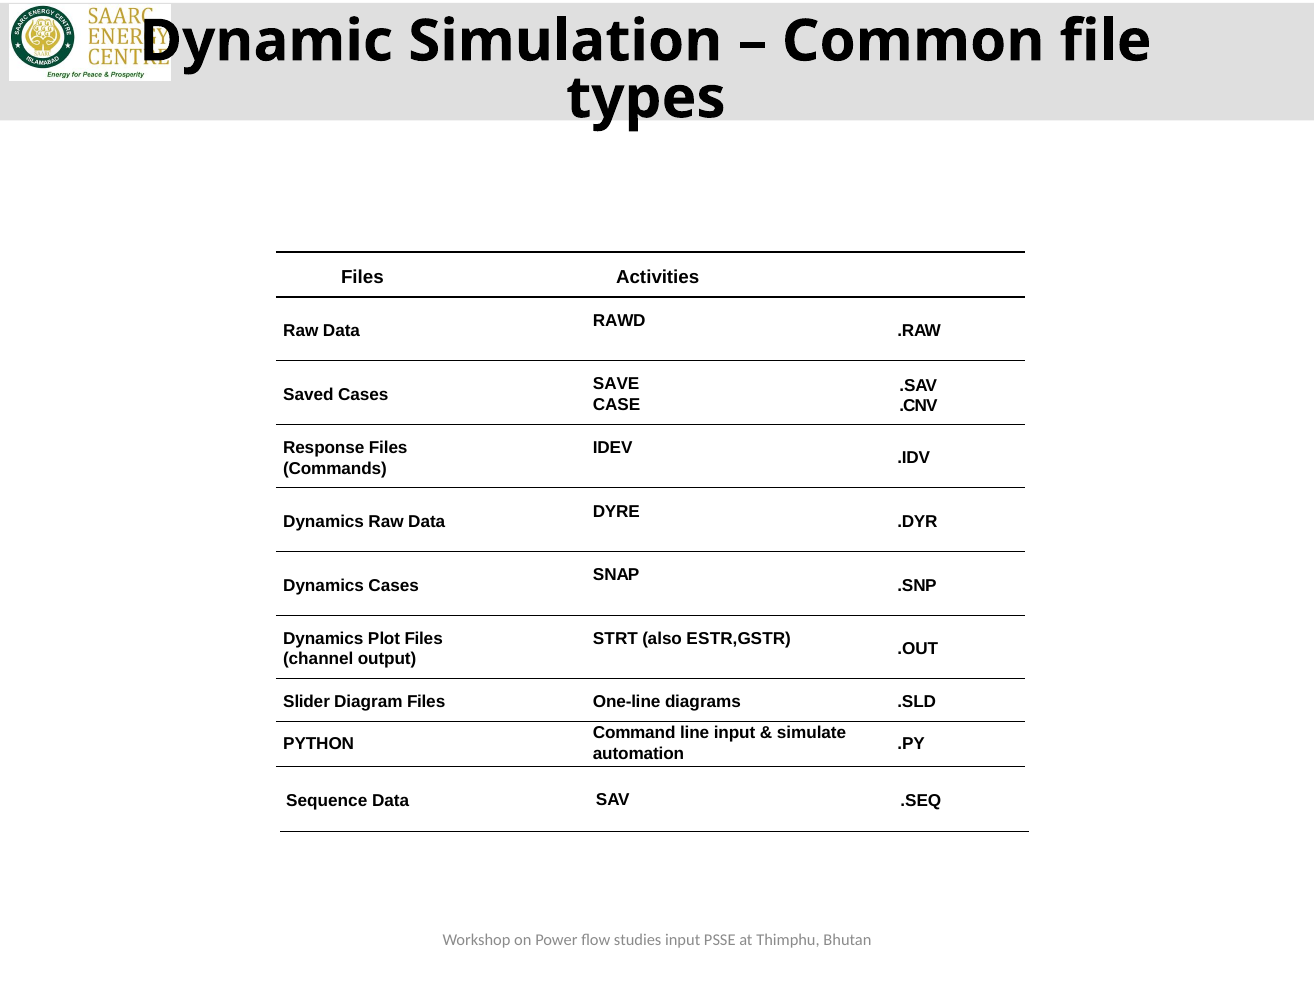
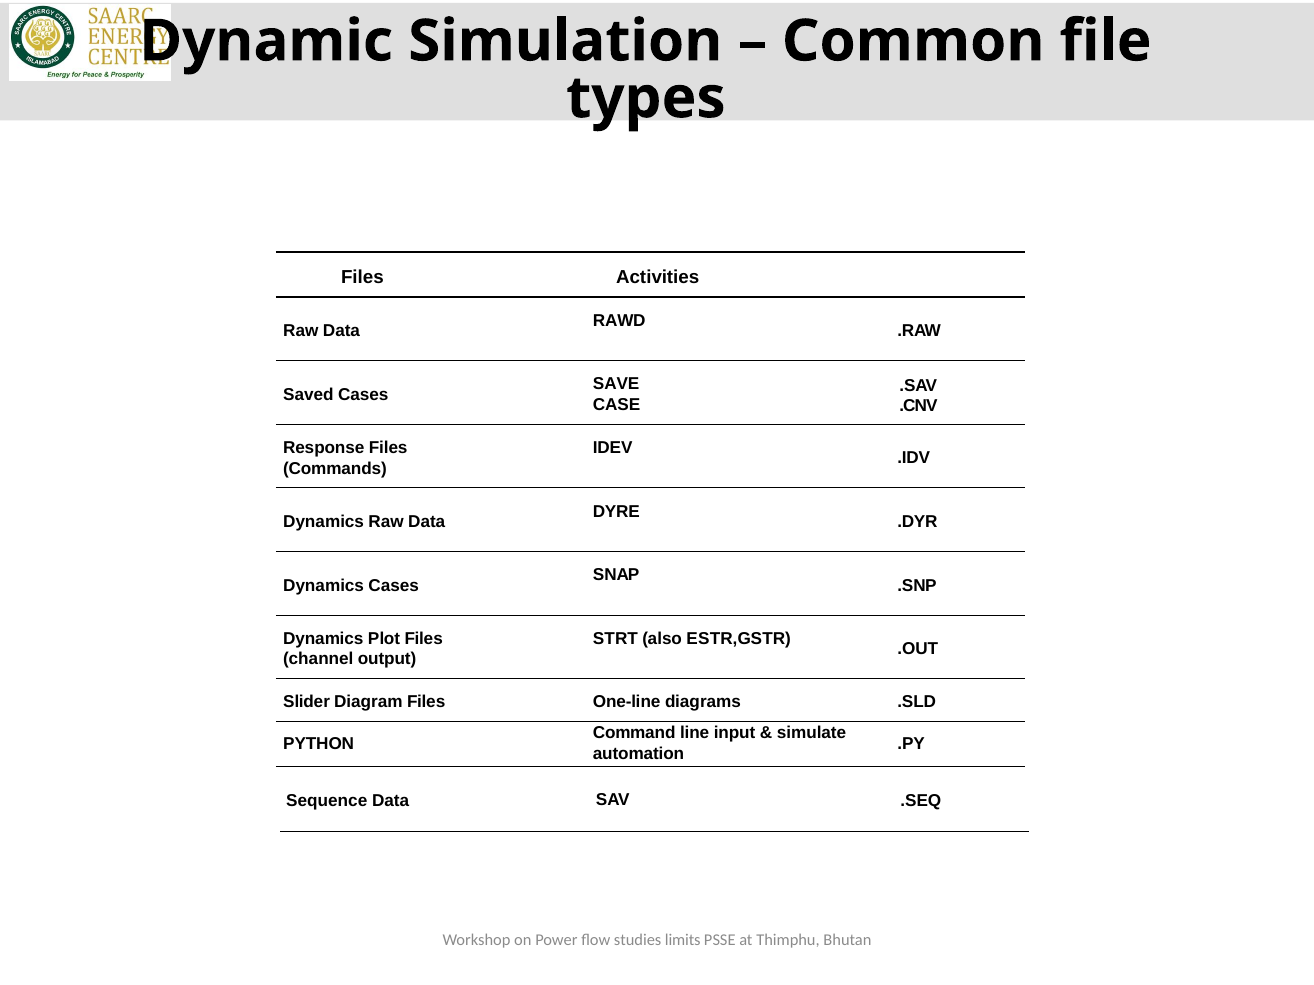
studies input: input -> limits
